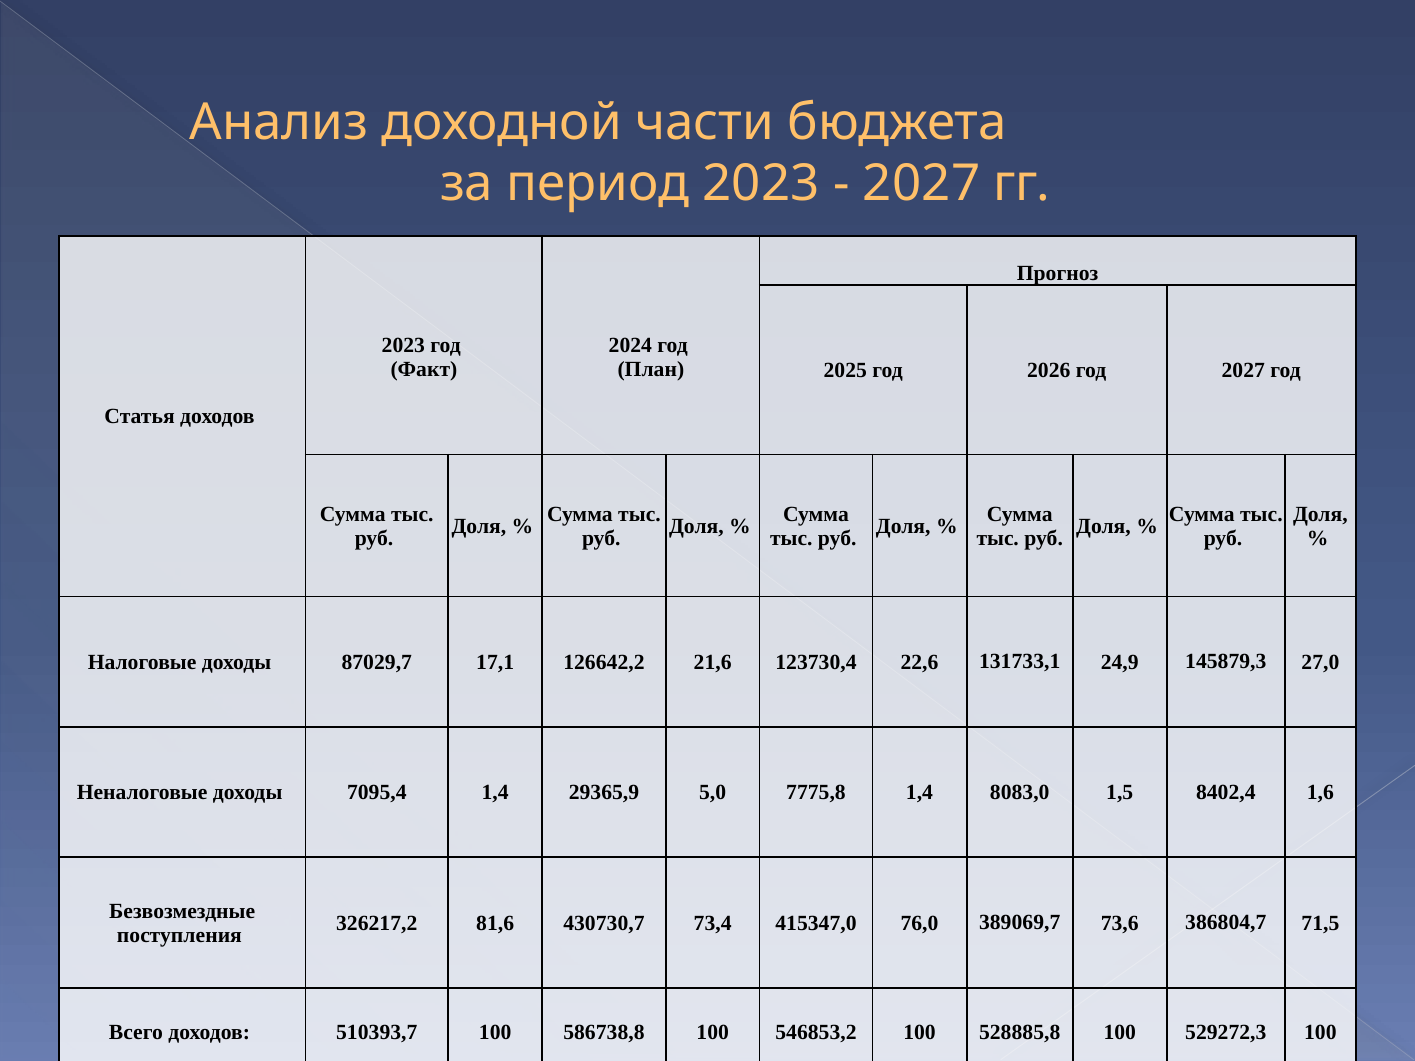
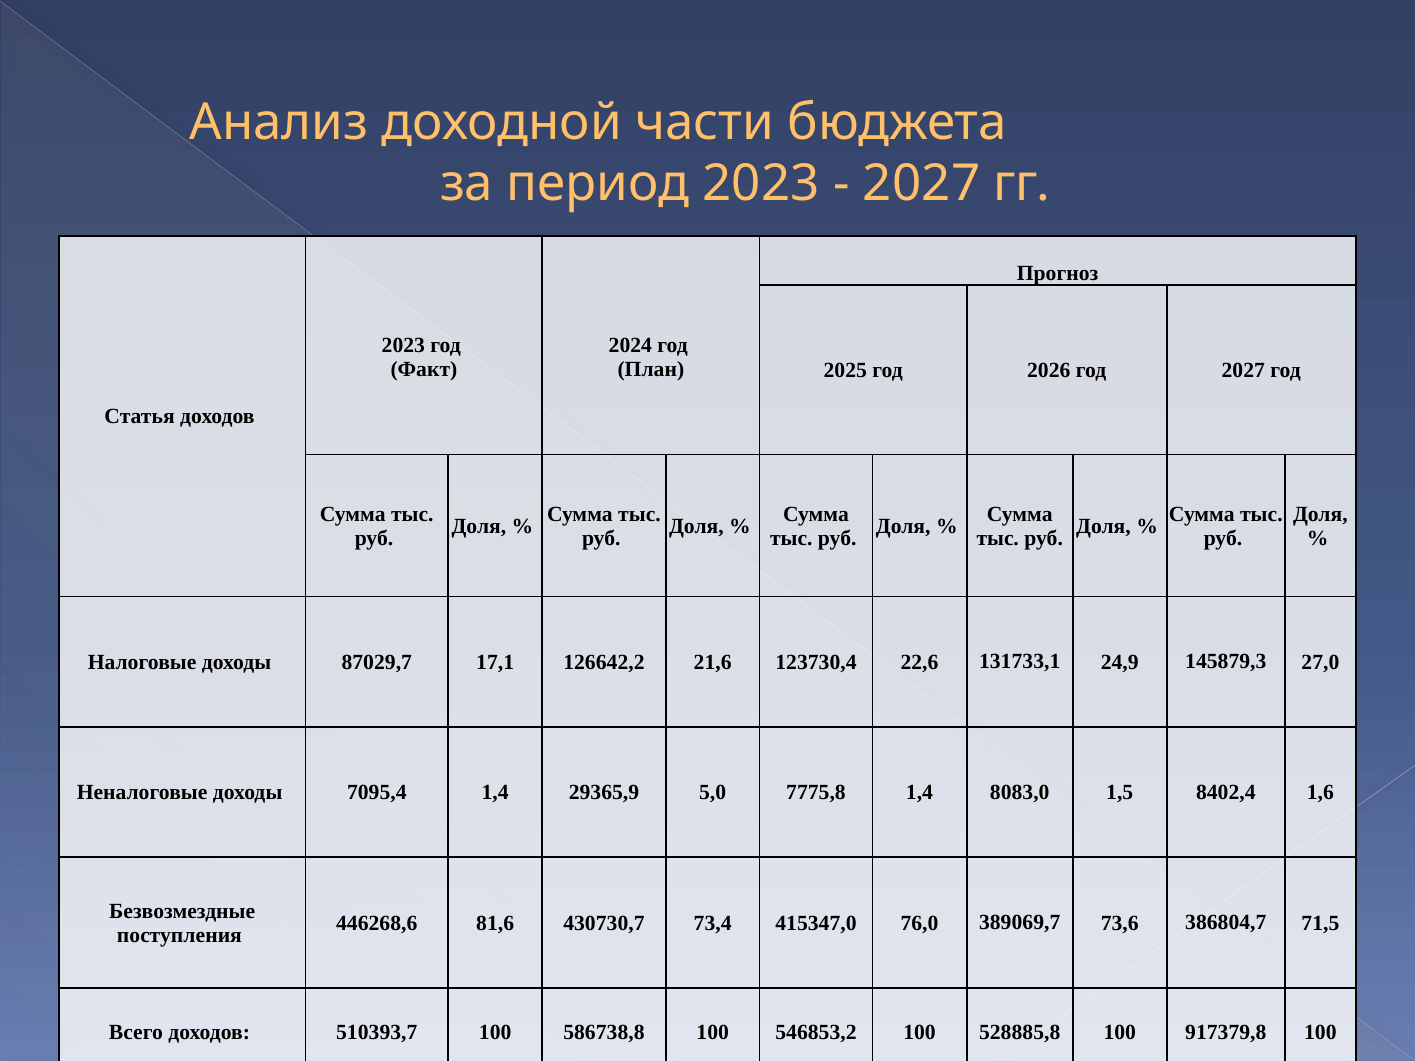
326217,2: 326217,2 -> 446268,6
529272,3: 529272,3 -> 917379,8
